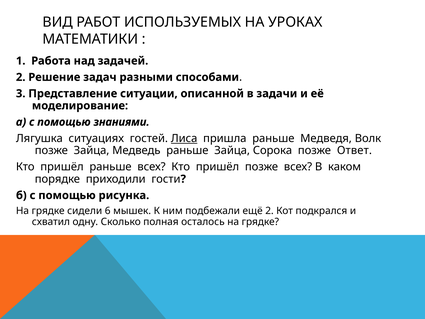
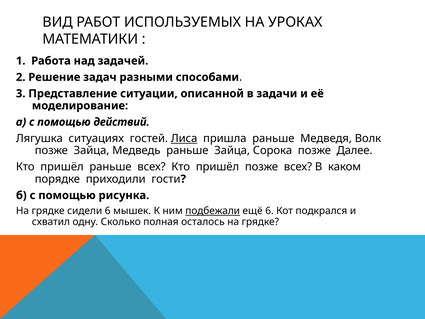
знаниями: знаниями -> действий
Ответ: Ответ -> Далее
подбежали underline: none -> present
ещё 2: 2 -> 6
